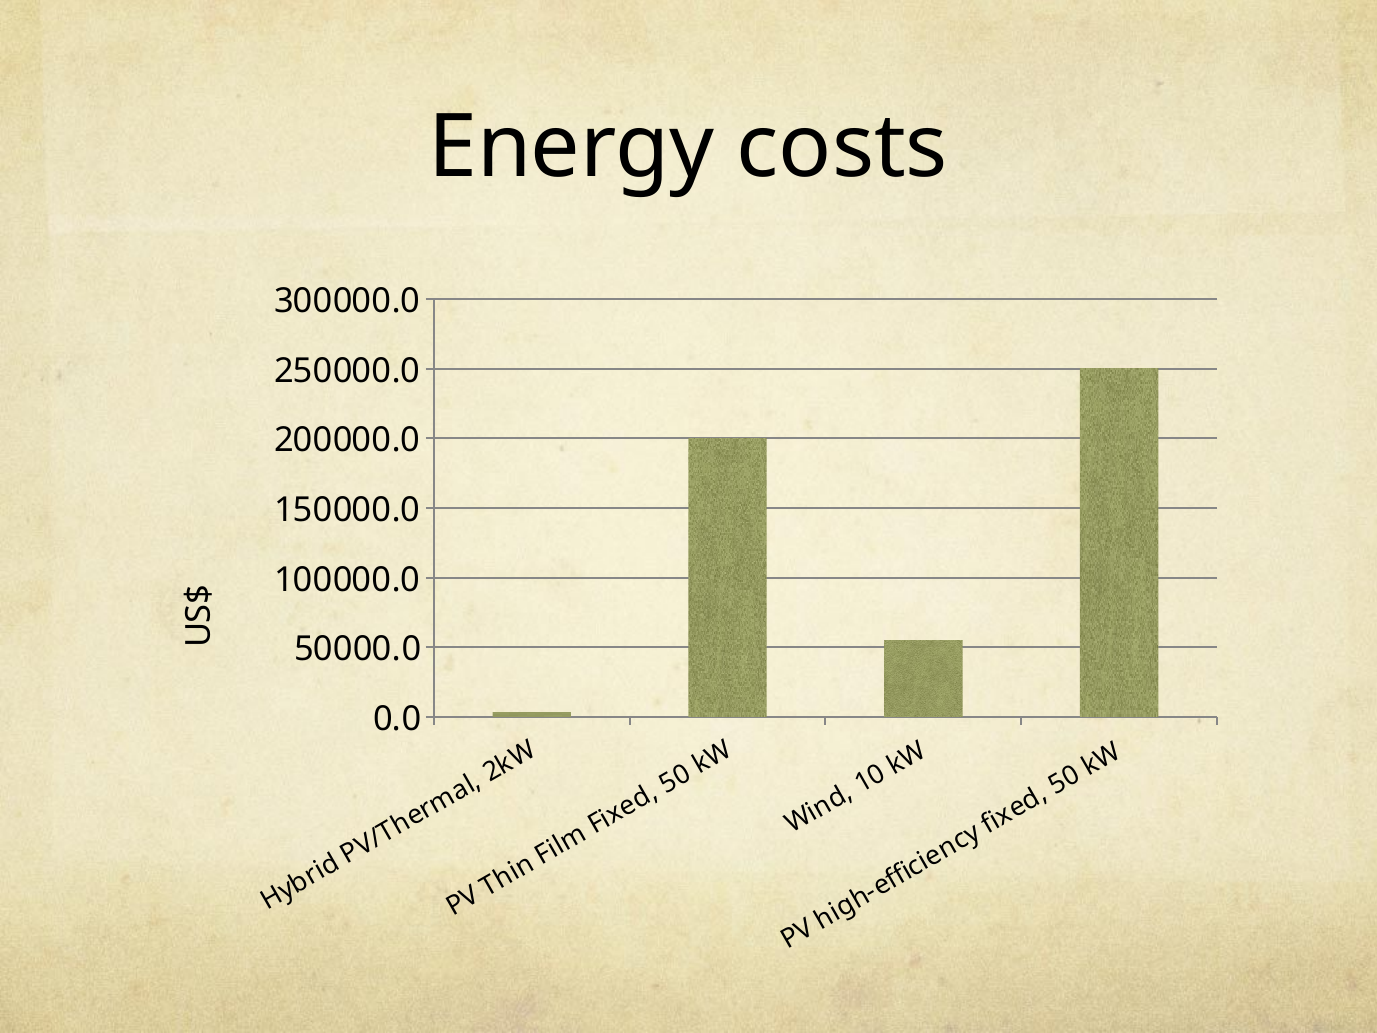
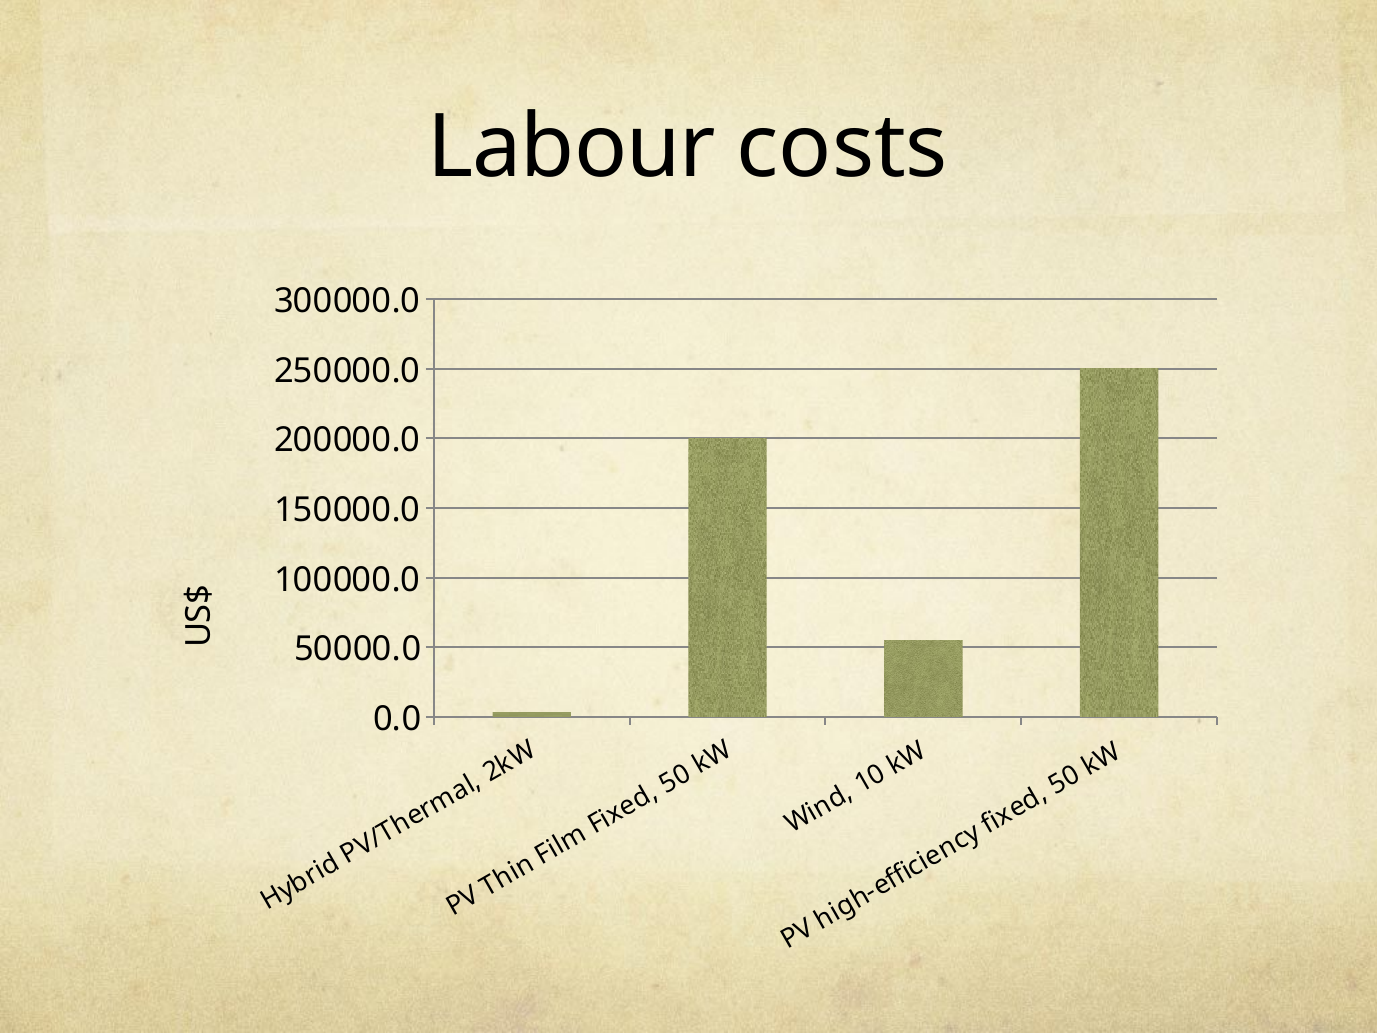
Energy: Energy -> Labour
